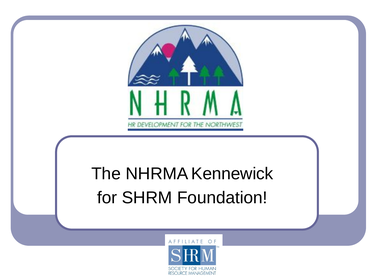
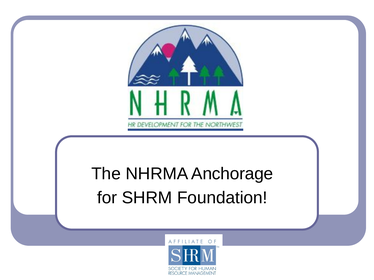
Kennewick: Kennewick -> Anchorage
